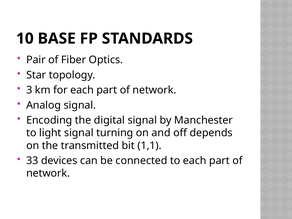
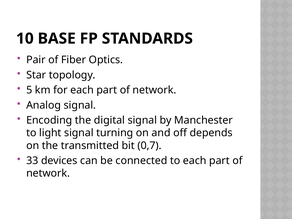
3: 3 -> 5
1,1: 1,1 -> 0,7
